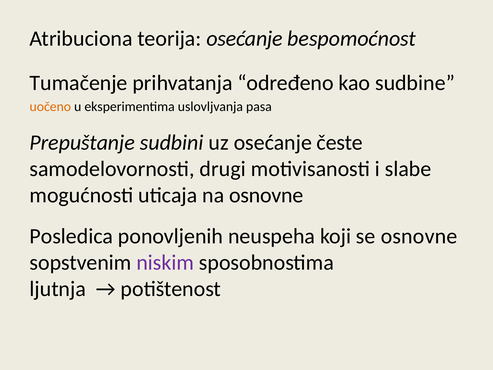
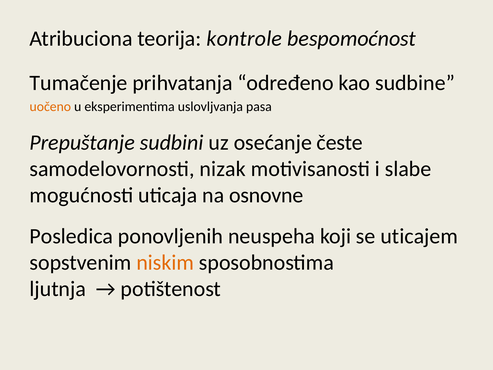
teorija osećanje: osećanje -> kontrole
drugi: drugi -> nizak
se osnovne: osnovne -> uticajem
niskim colour: purple -> orange
